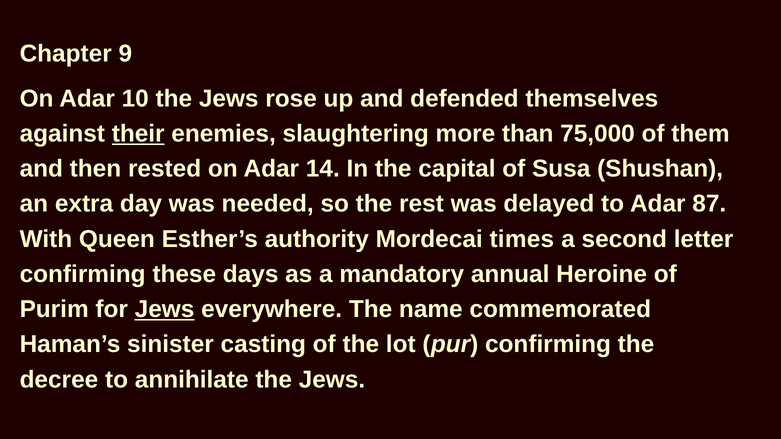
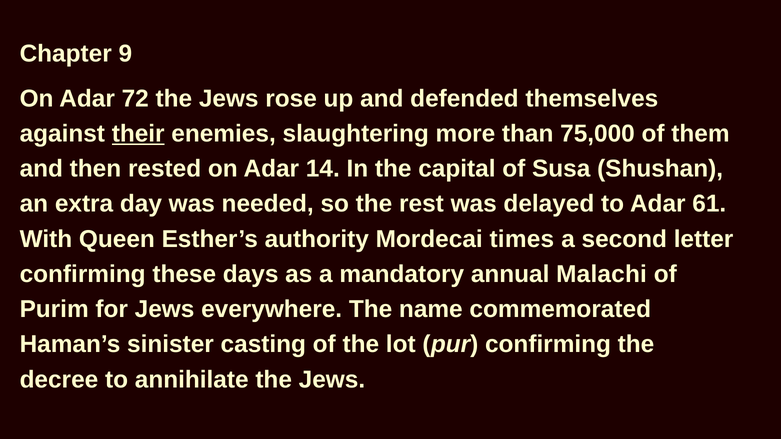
10: 10 -> 72
87: 87 -> 61
Heroine: Heroine -> Malachi
Jews at (165, 309) underline: present -> none
